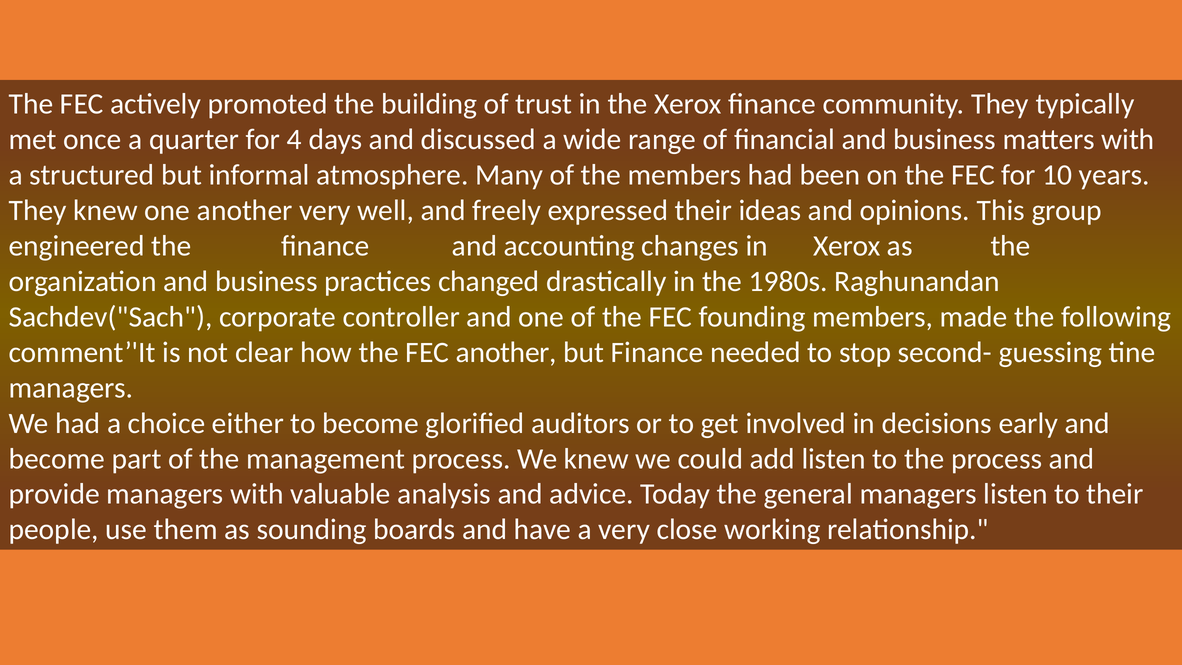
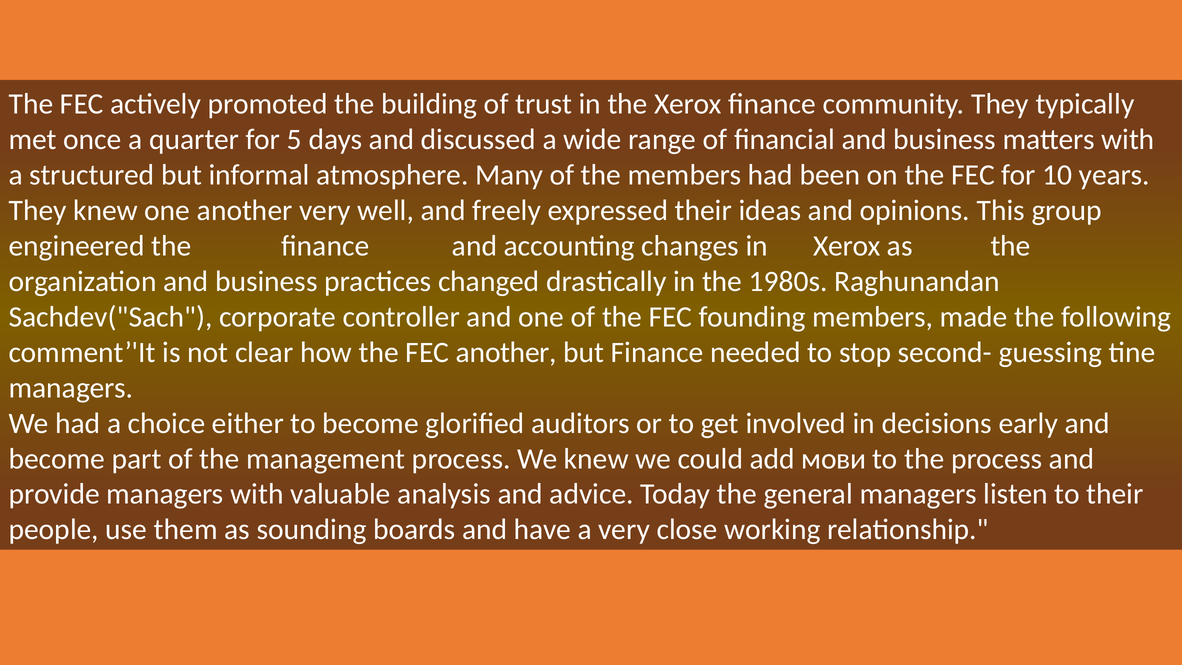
4: 4 -> 5
add listen: listen -> мови
